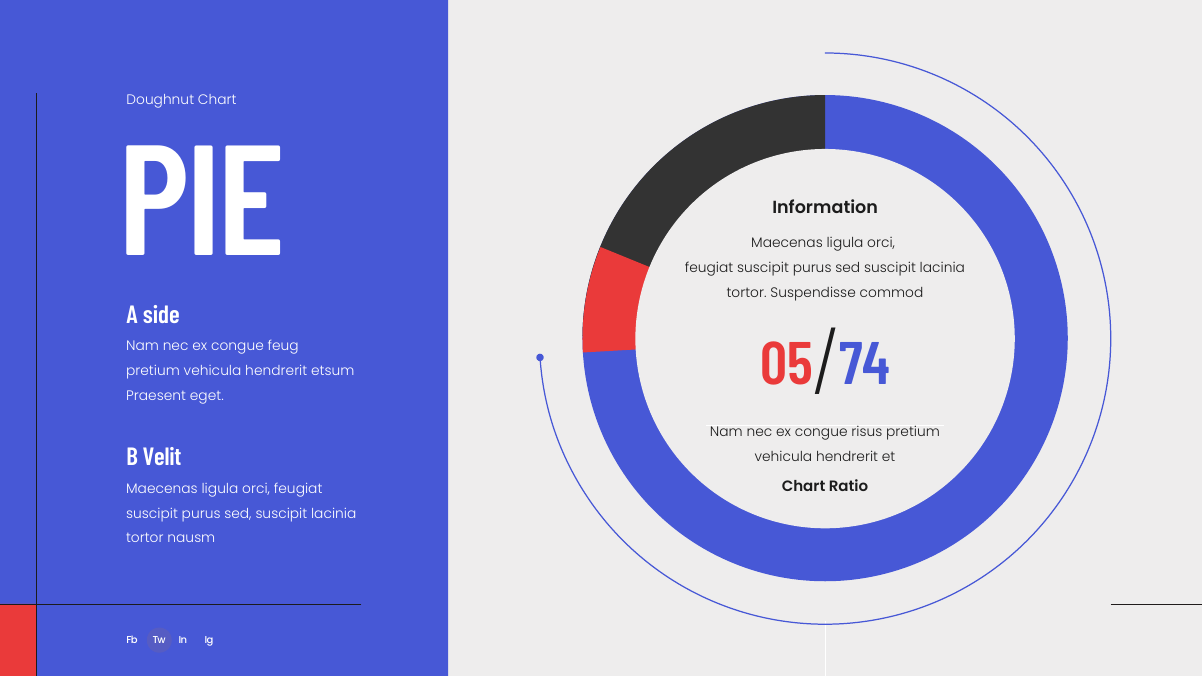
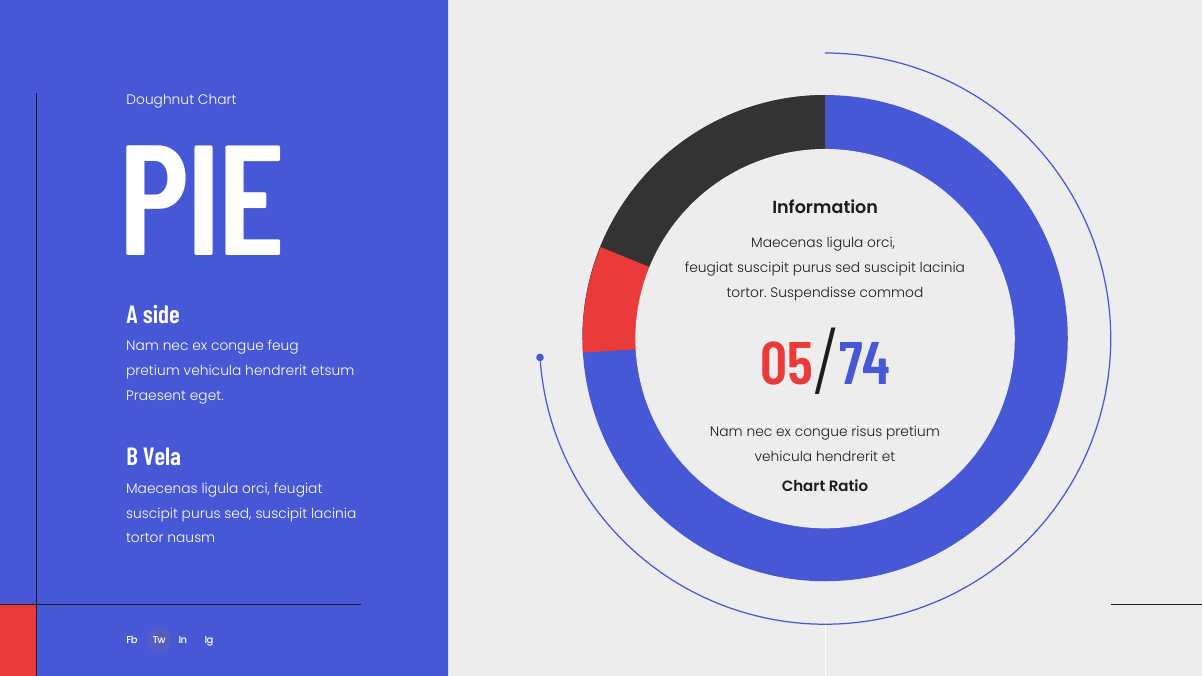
Velit: Velit -> Vela
